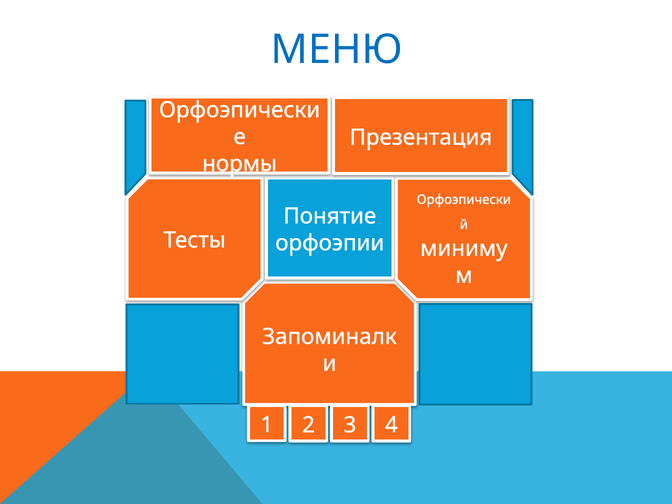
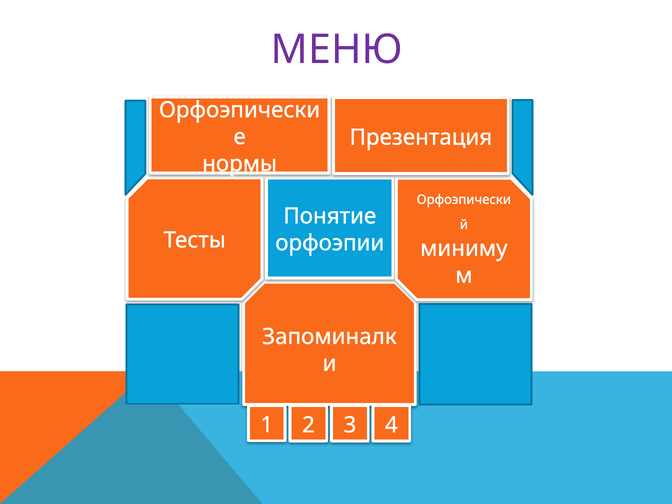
МЕНЮ colour: blue -> purple
